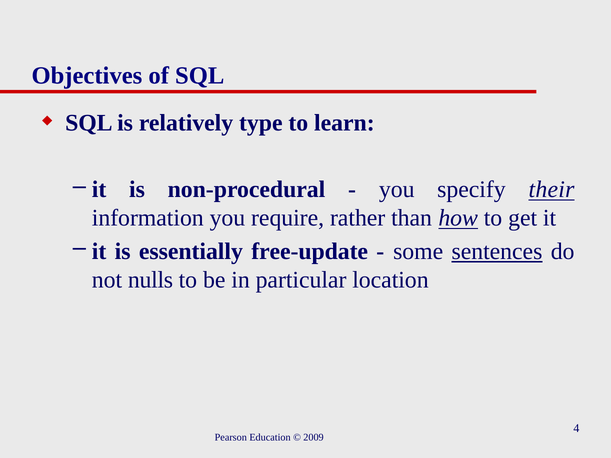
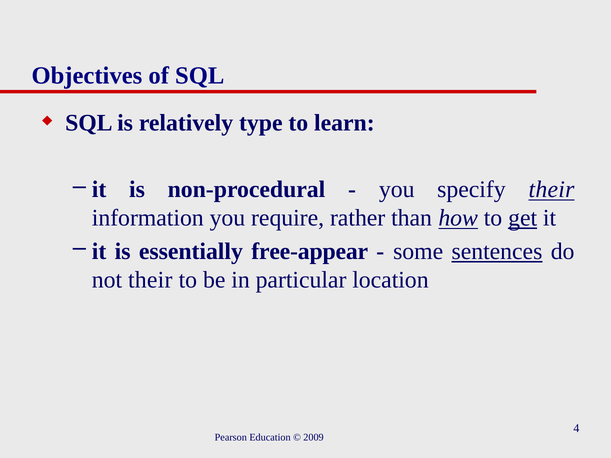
get underline: none -> present
free-update: free-update -> free-appear
not nulls: nulls -> their
